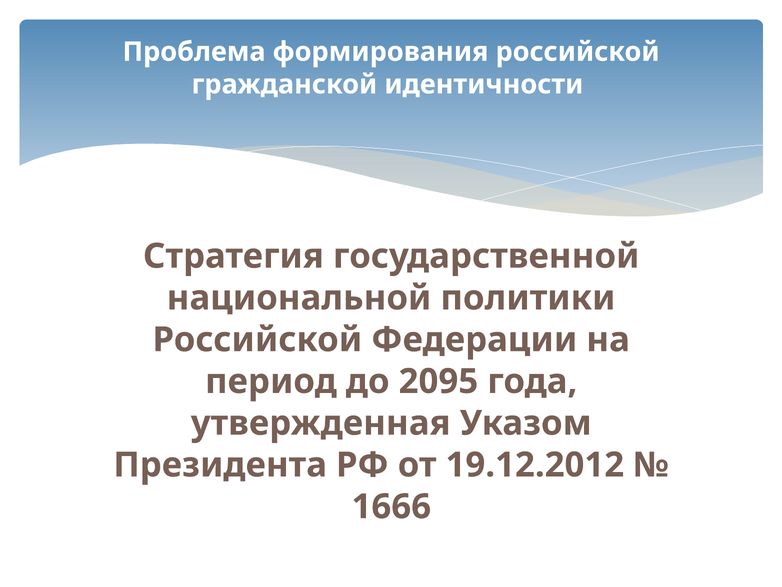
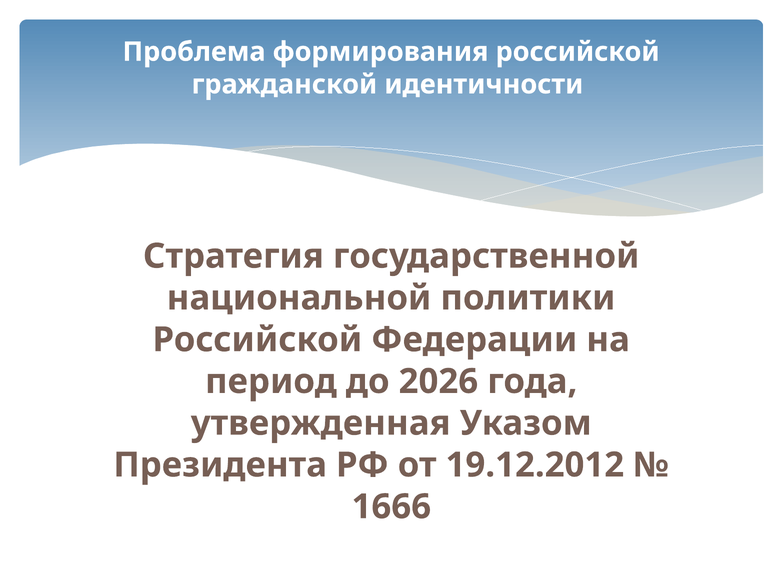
2095: 2095 -> 2026
